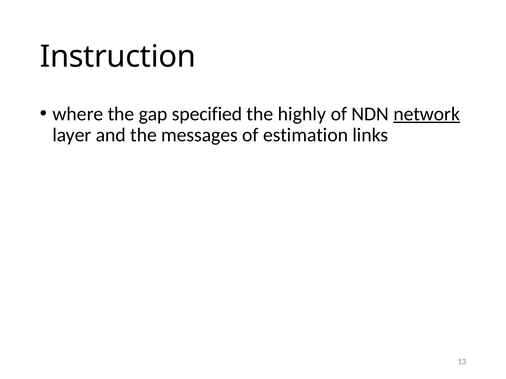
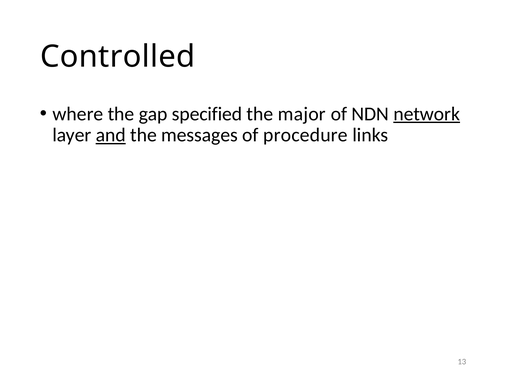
Instruction: Instruction -> Controlled
highly: highly -> major
and underline: none -> present
estimation: estimation -> procedure
